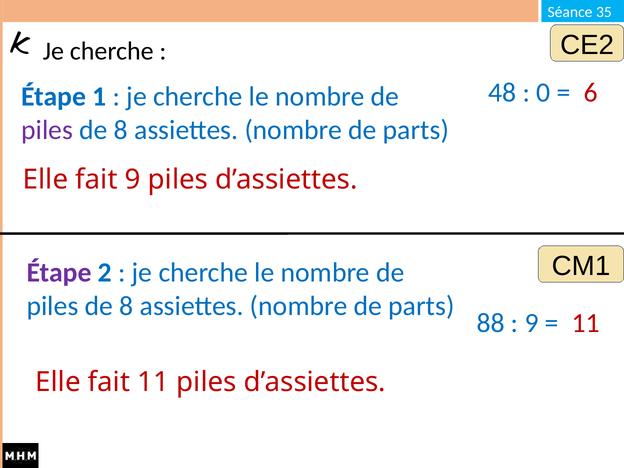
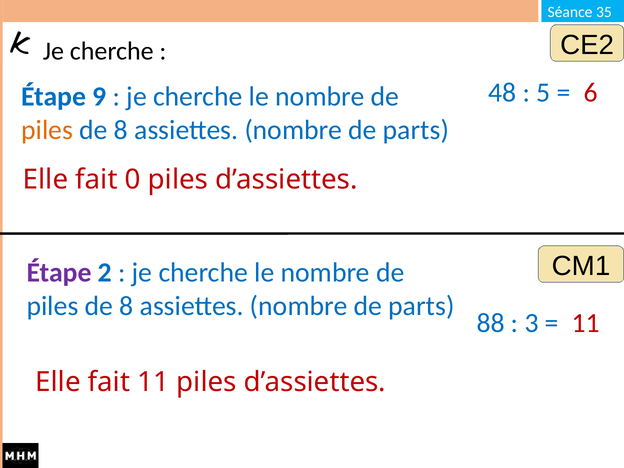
0: 0 -> 5
1: 1 -> 9
piles at (47, 130) colour: purple -> orange
fait 9: 9 -> 0
9 at (532, 323): 9 -> 3
